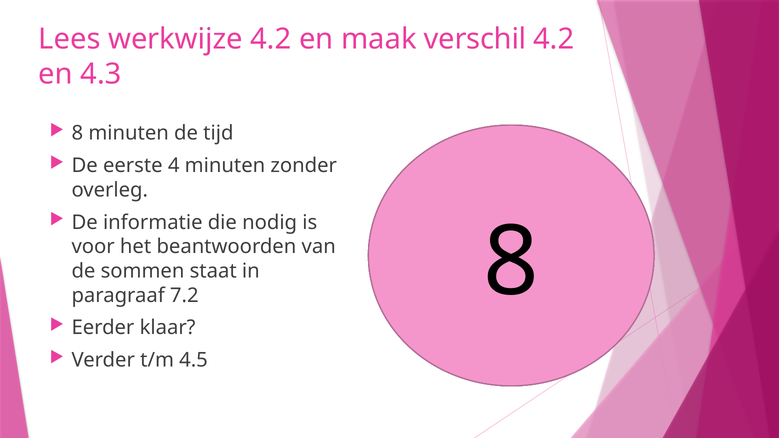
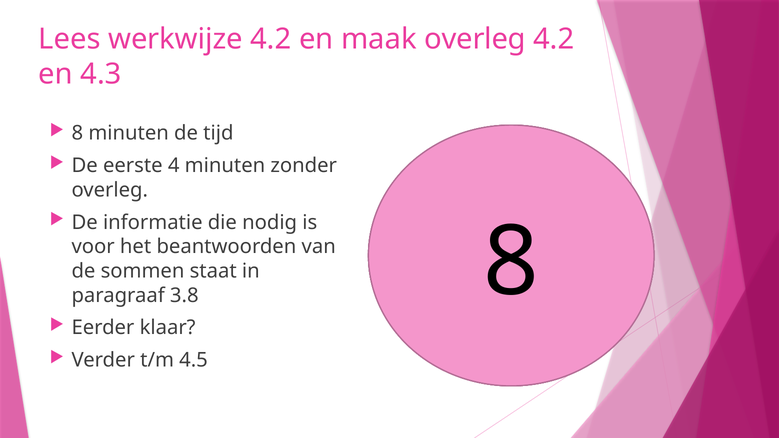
maak verschil: verschil -> overleg
7.2: 7.2 -> 3.8
